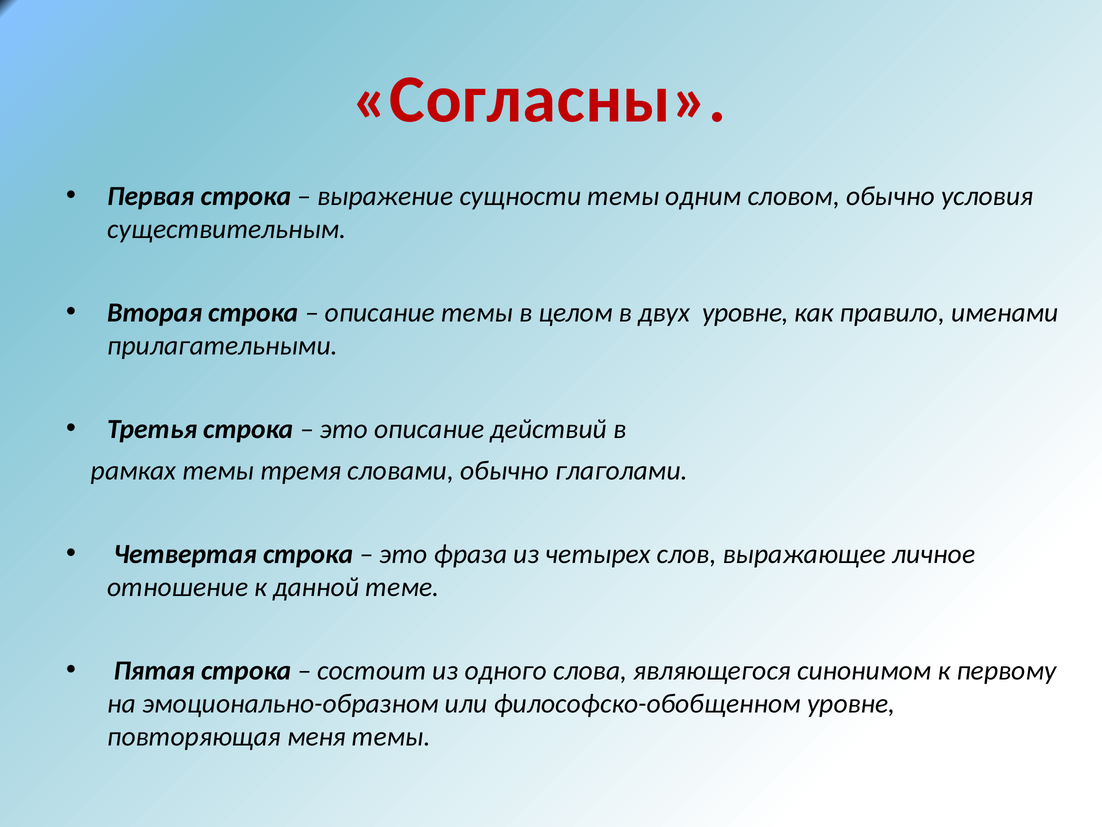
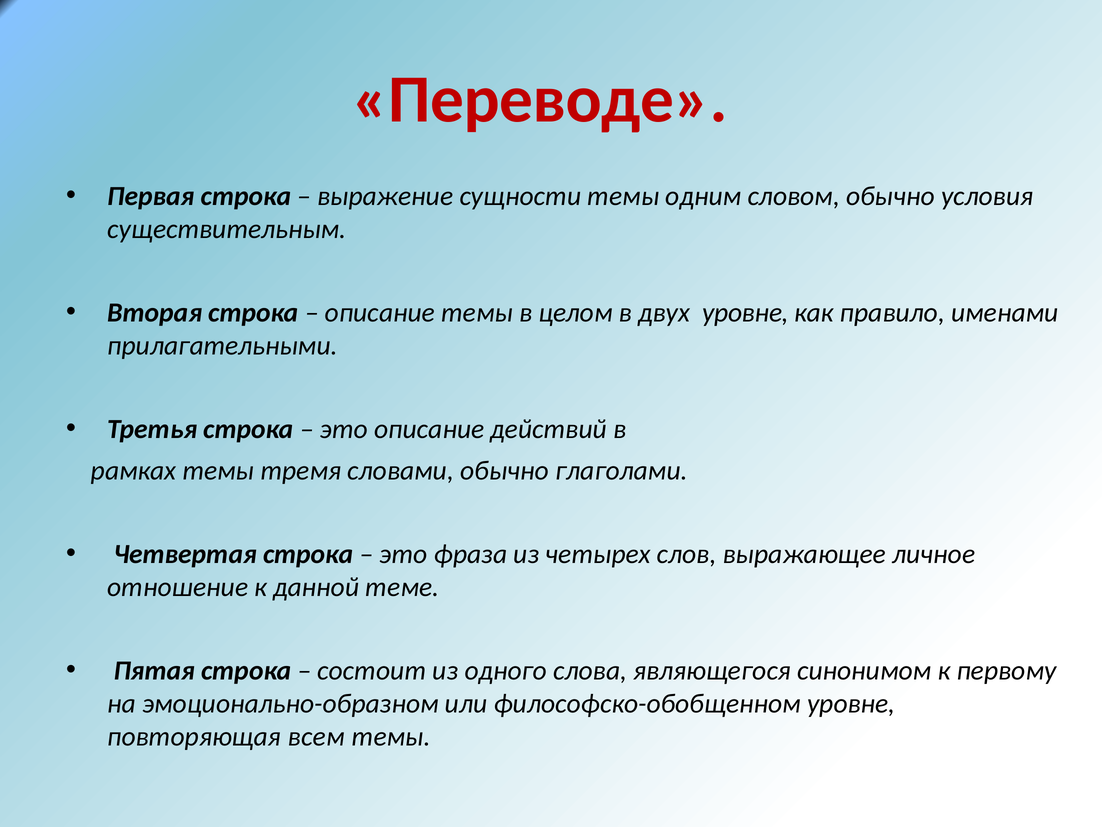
Согласны: Согласны -> Переводе
меня: меня -> всем
